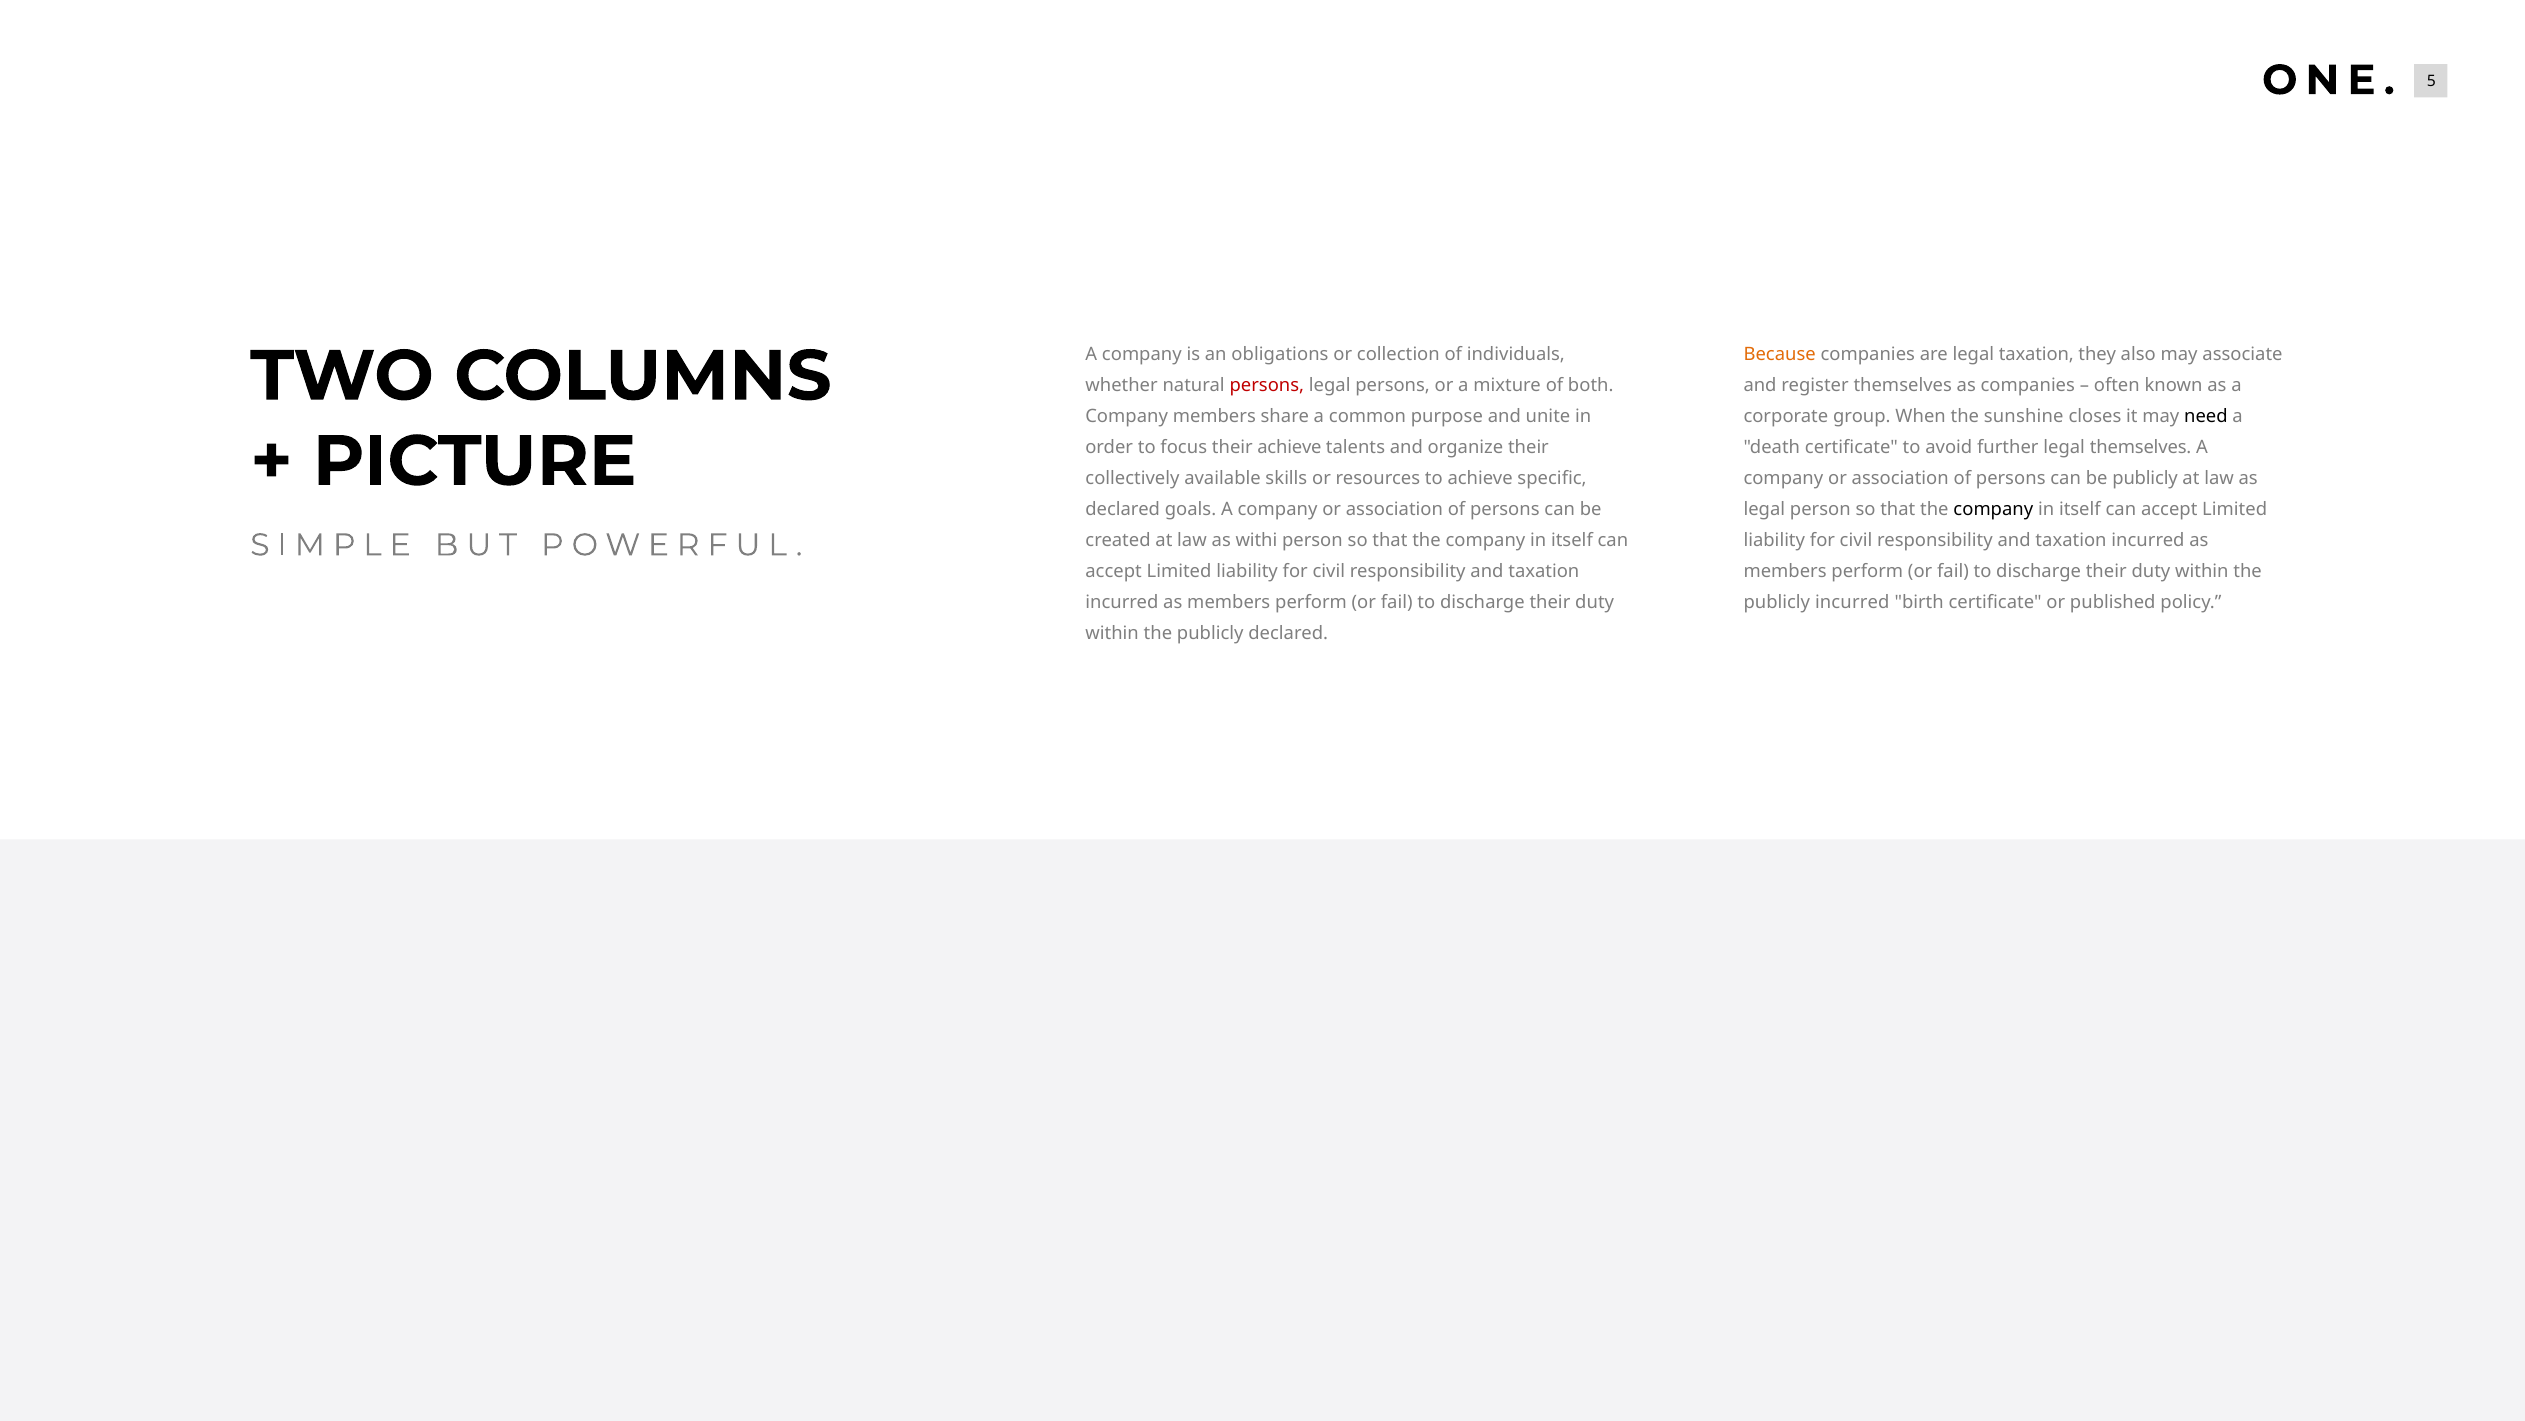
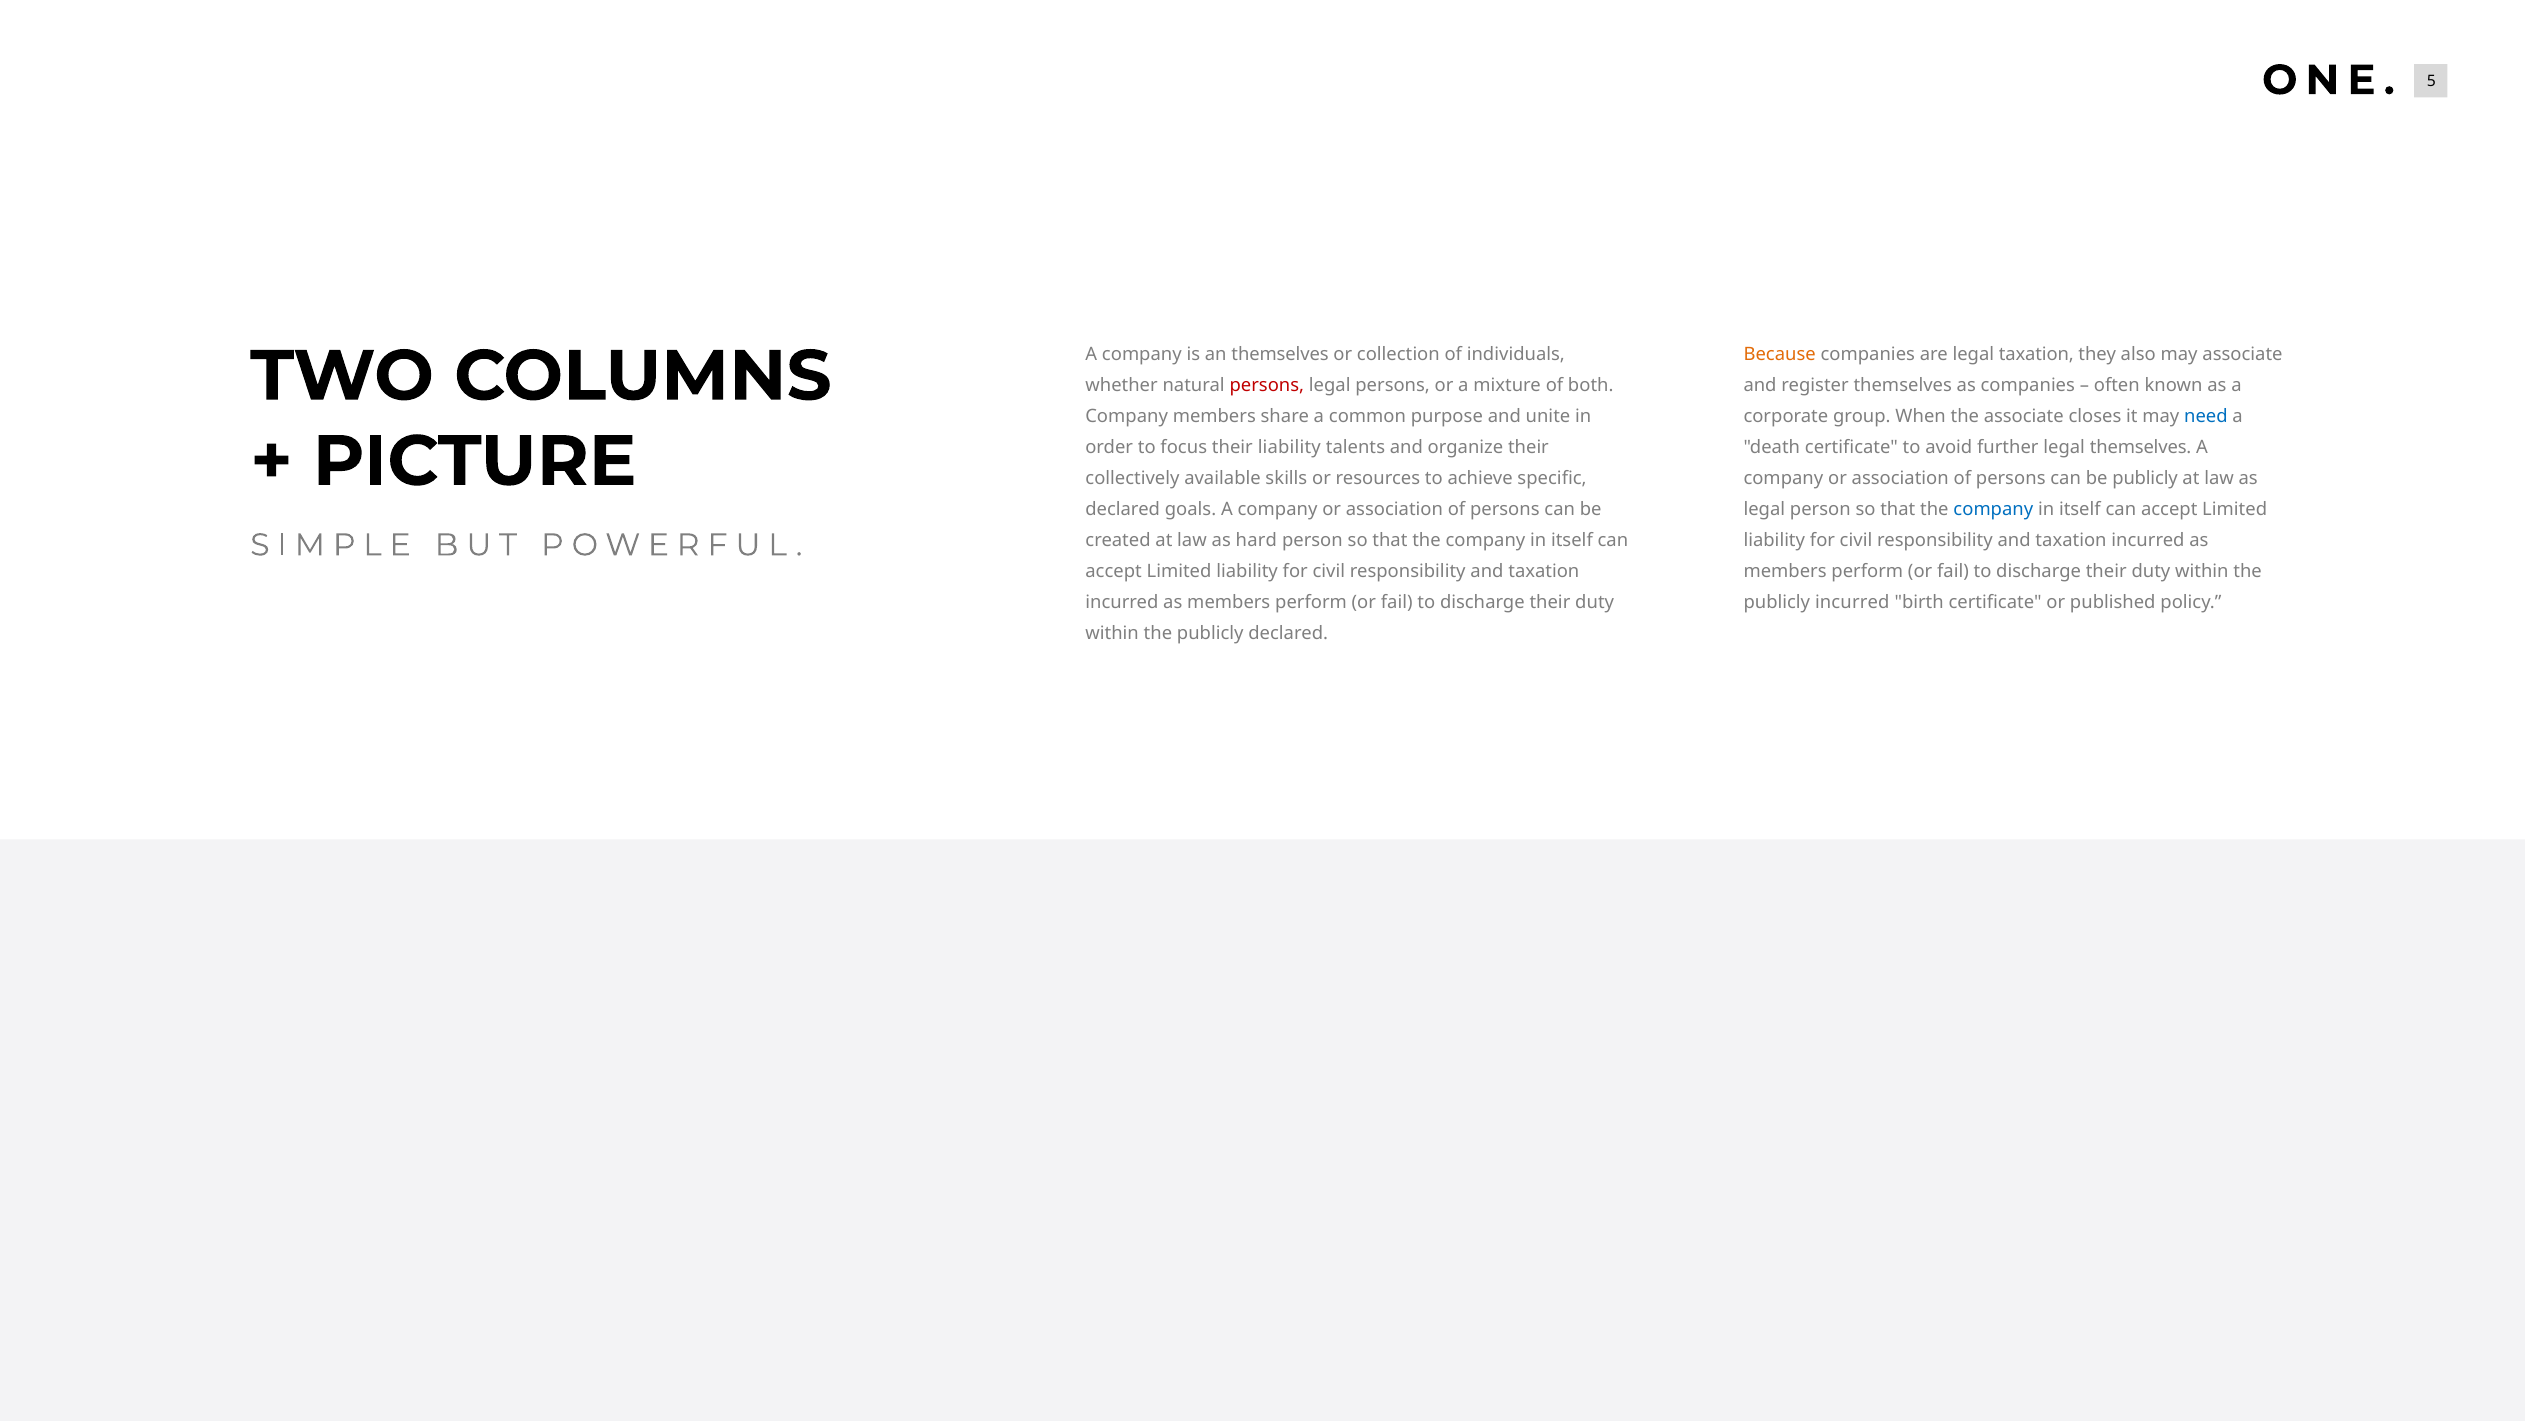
an obligations: obligations -> themselves
the sunshine: sunshine -> associate
need colour: black -> blue
their achieve: achieve -> liability
company at (1993, 509) colour: black -> blue
withi: withi -> hard
